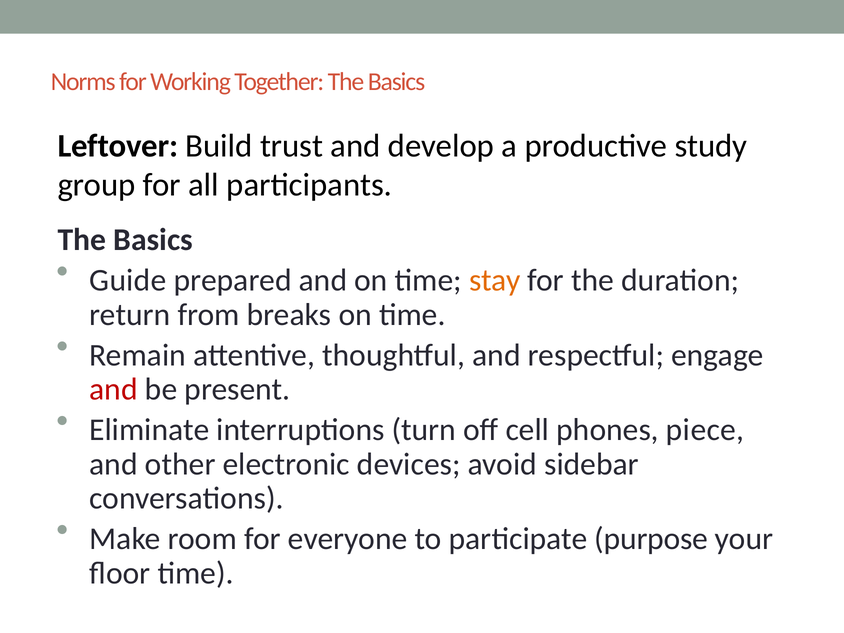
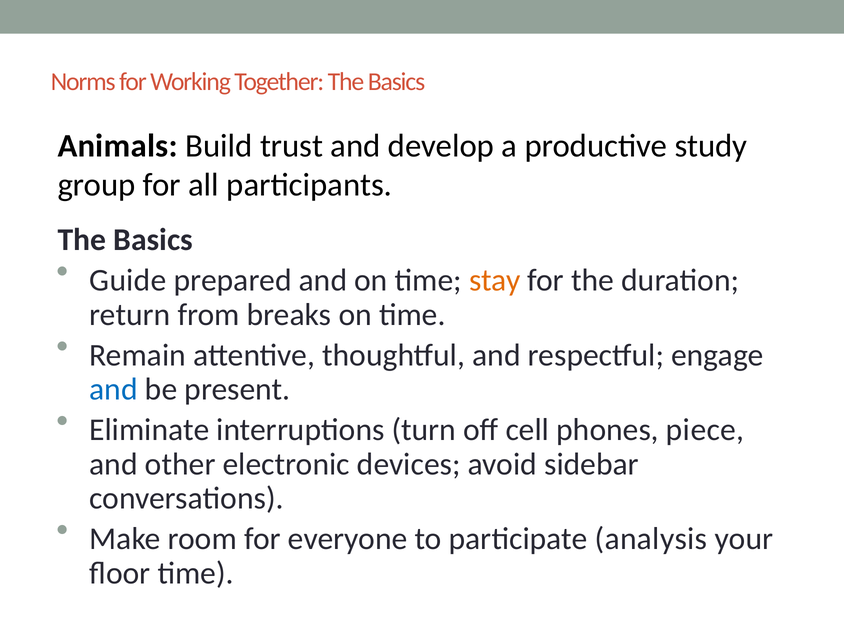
Leftover: Leftover -> Animals
and at (114, 389) colour: red -> blue
purpose: purpose -> analysis
